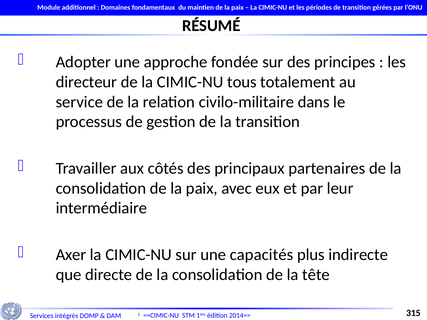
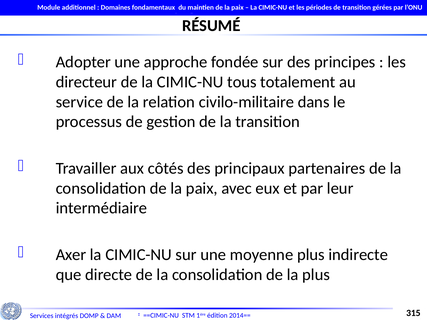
capacités: capacités -> moyenne
la tête: tête -> plus
